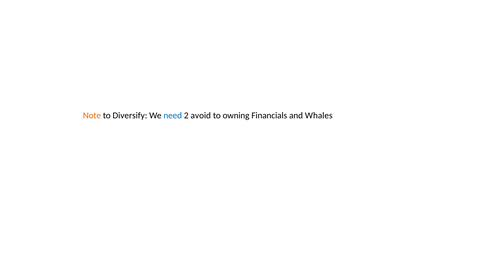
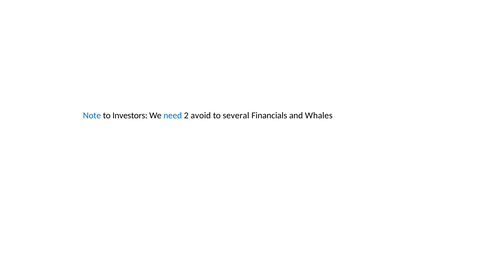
Note colour: orange -> blue
Diversify: Diversify -> Investors
owning: owning -> several
